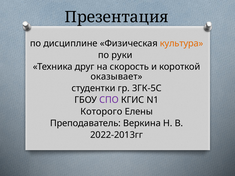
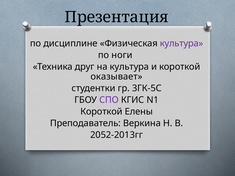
культура at (182, 43) colour: orange -> purple
руки: руки -> ноги
на скорость: скорость -> культура
Которого at (101, 112): Которого -> Короткой
2022-2013гг: 2022-2013гг -> 2052-2013гг
